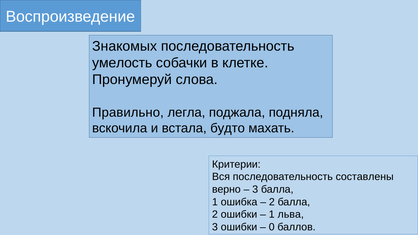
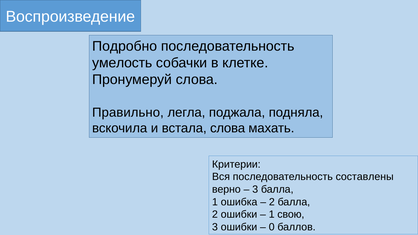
Знакомых: Знакомых -> Подробно
встала будто: будто -> слова
льва: льва -> свою
